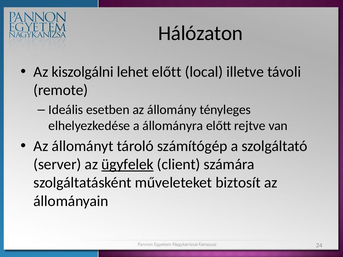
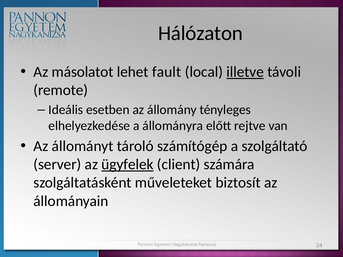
kiszolgálni: kiszolgálni -> másolatot
lehet előtt: előtt -> fault
illetve underline: none -> present
